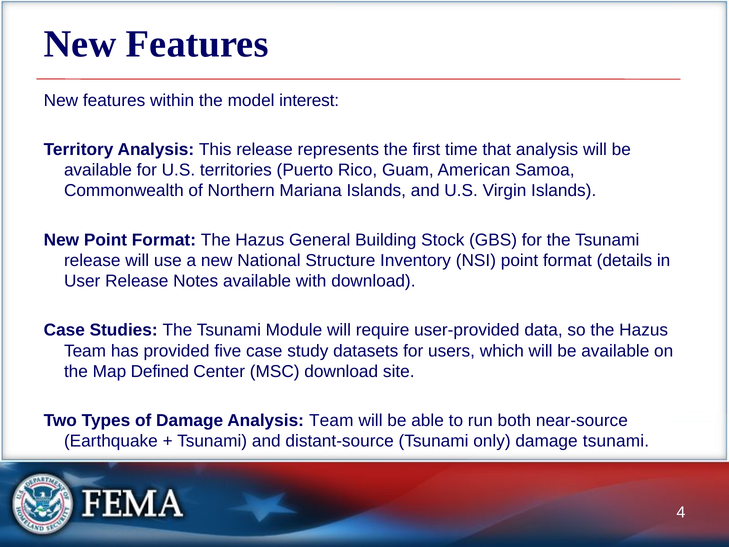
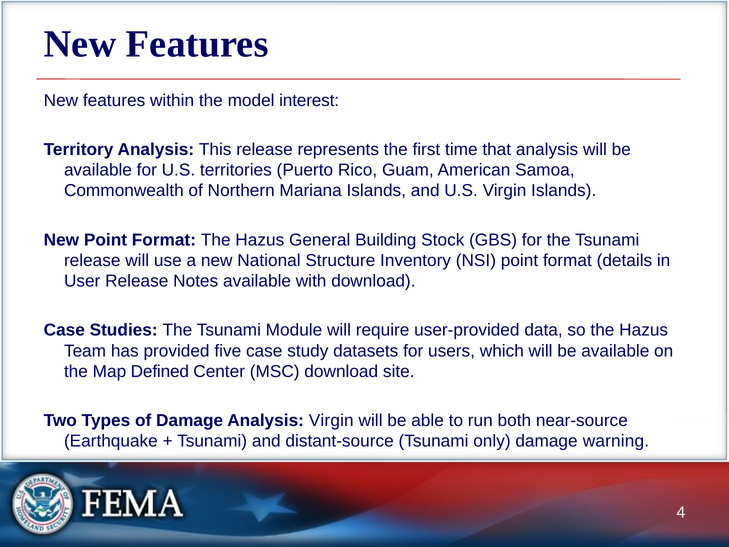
Analysis Team: Team -> Virgin
damage tsunami: tsunami -> warning
